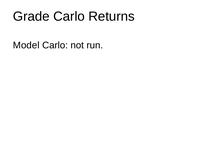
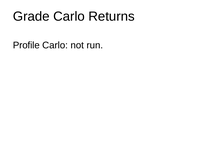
Model: Model -> Profile
